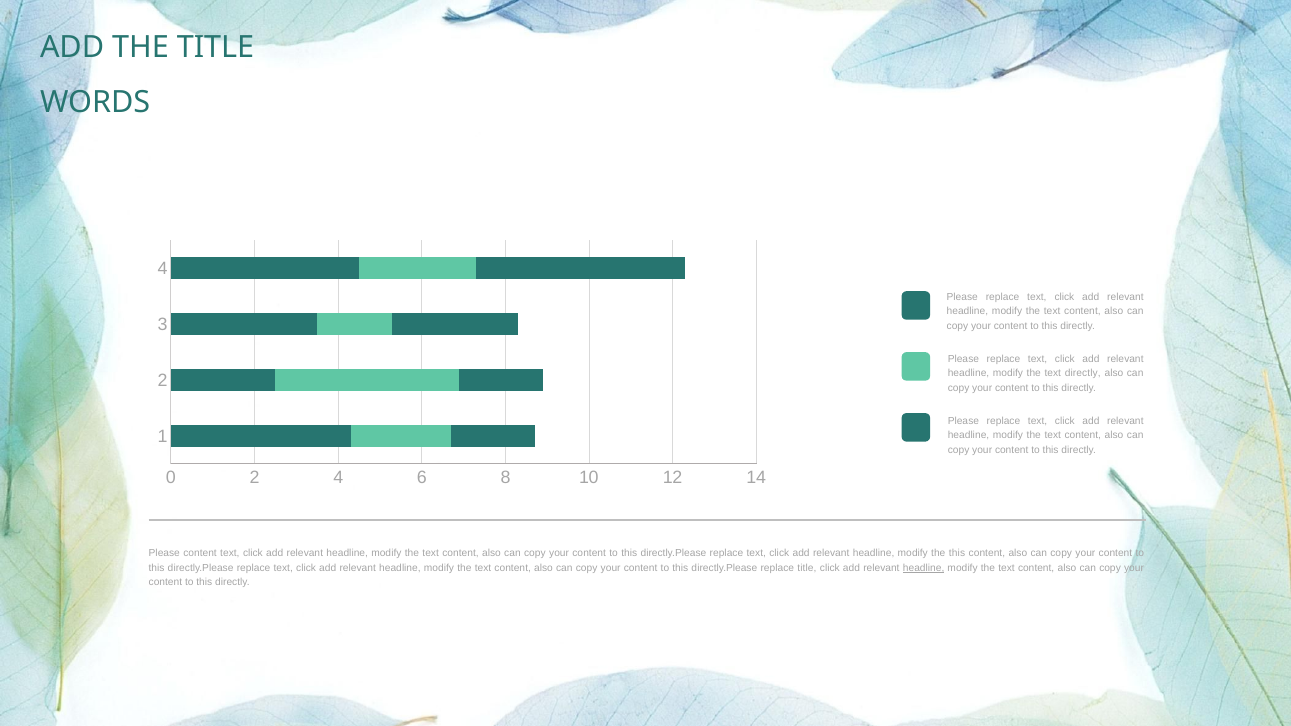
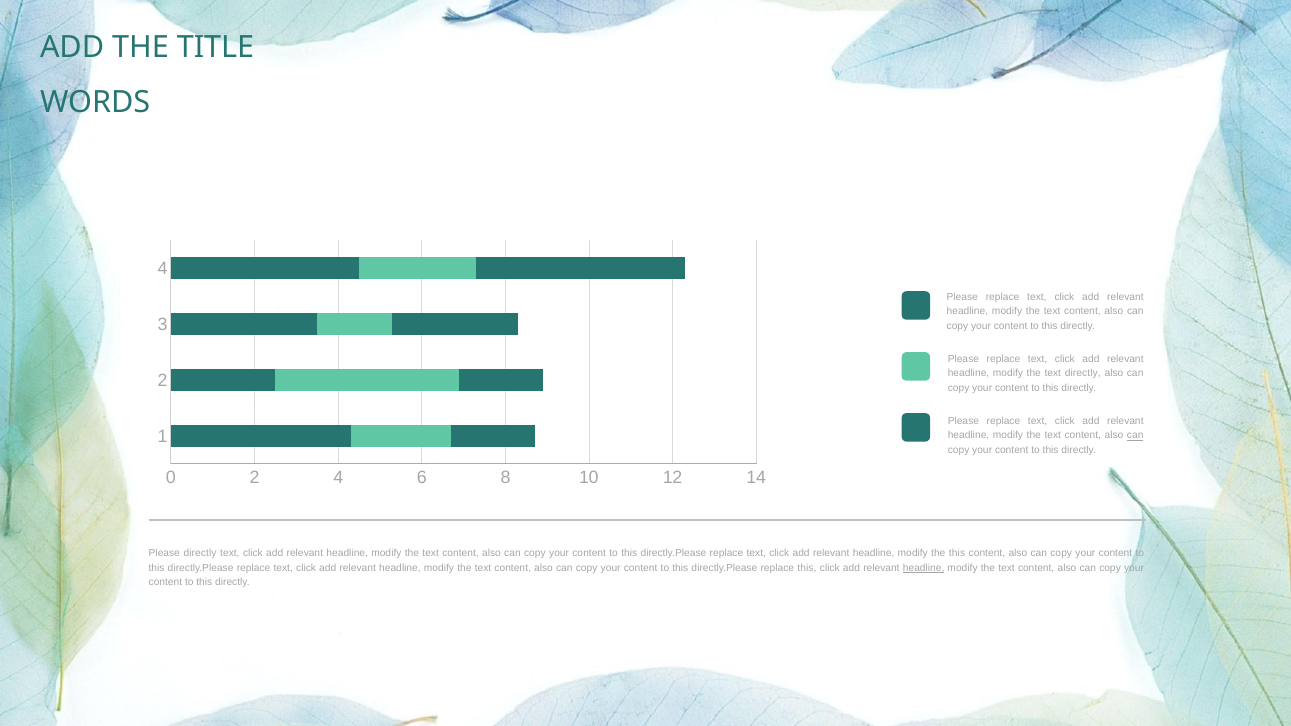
can at (1135, 436) underline: none -> present
Please content: content -> directly
replace title: title -> this
